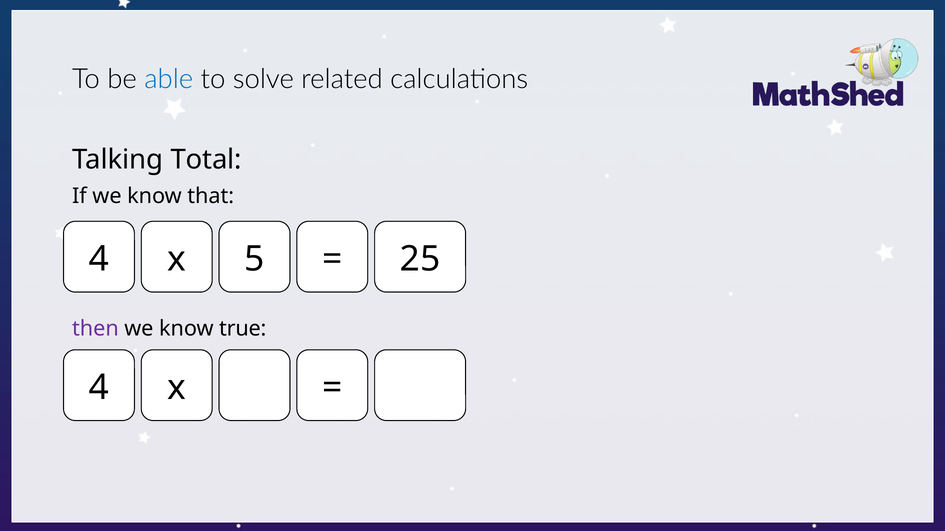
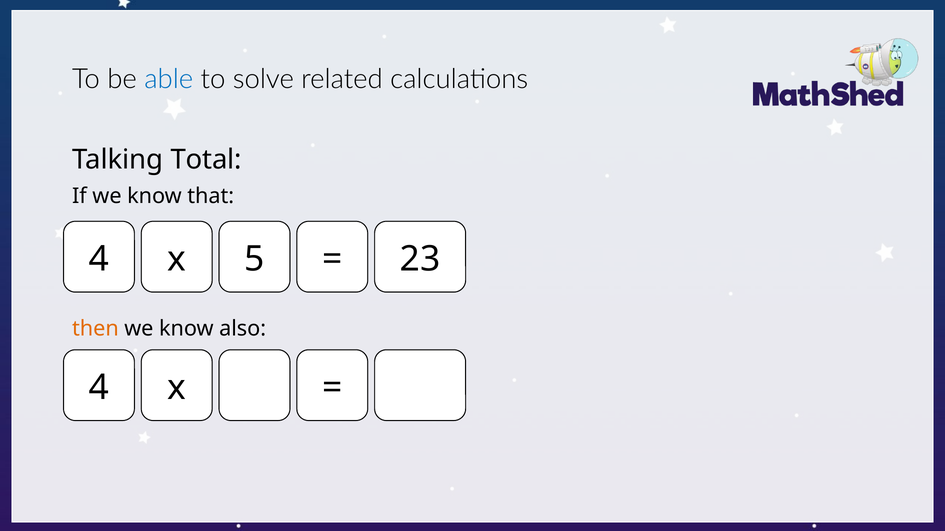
25: 25 -> 23
then colour: purple -> orange
true: true -> also
